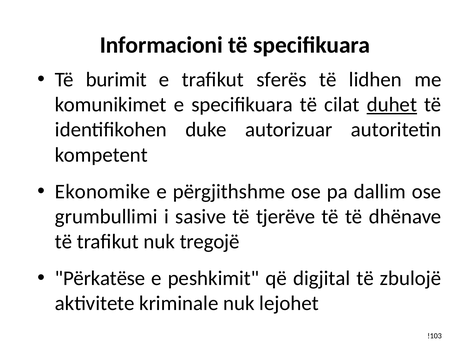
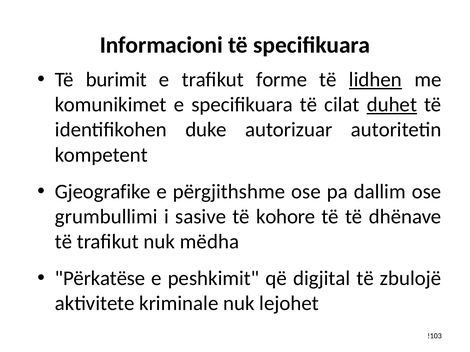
sferës: sferës -> forme
lidhen underline: none -> present
Ekonomike: Ekonomike -> Gjeografike
tjerëve: tjerëve -> kohore
tregojë: tregojë -> mëdha
